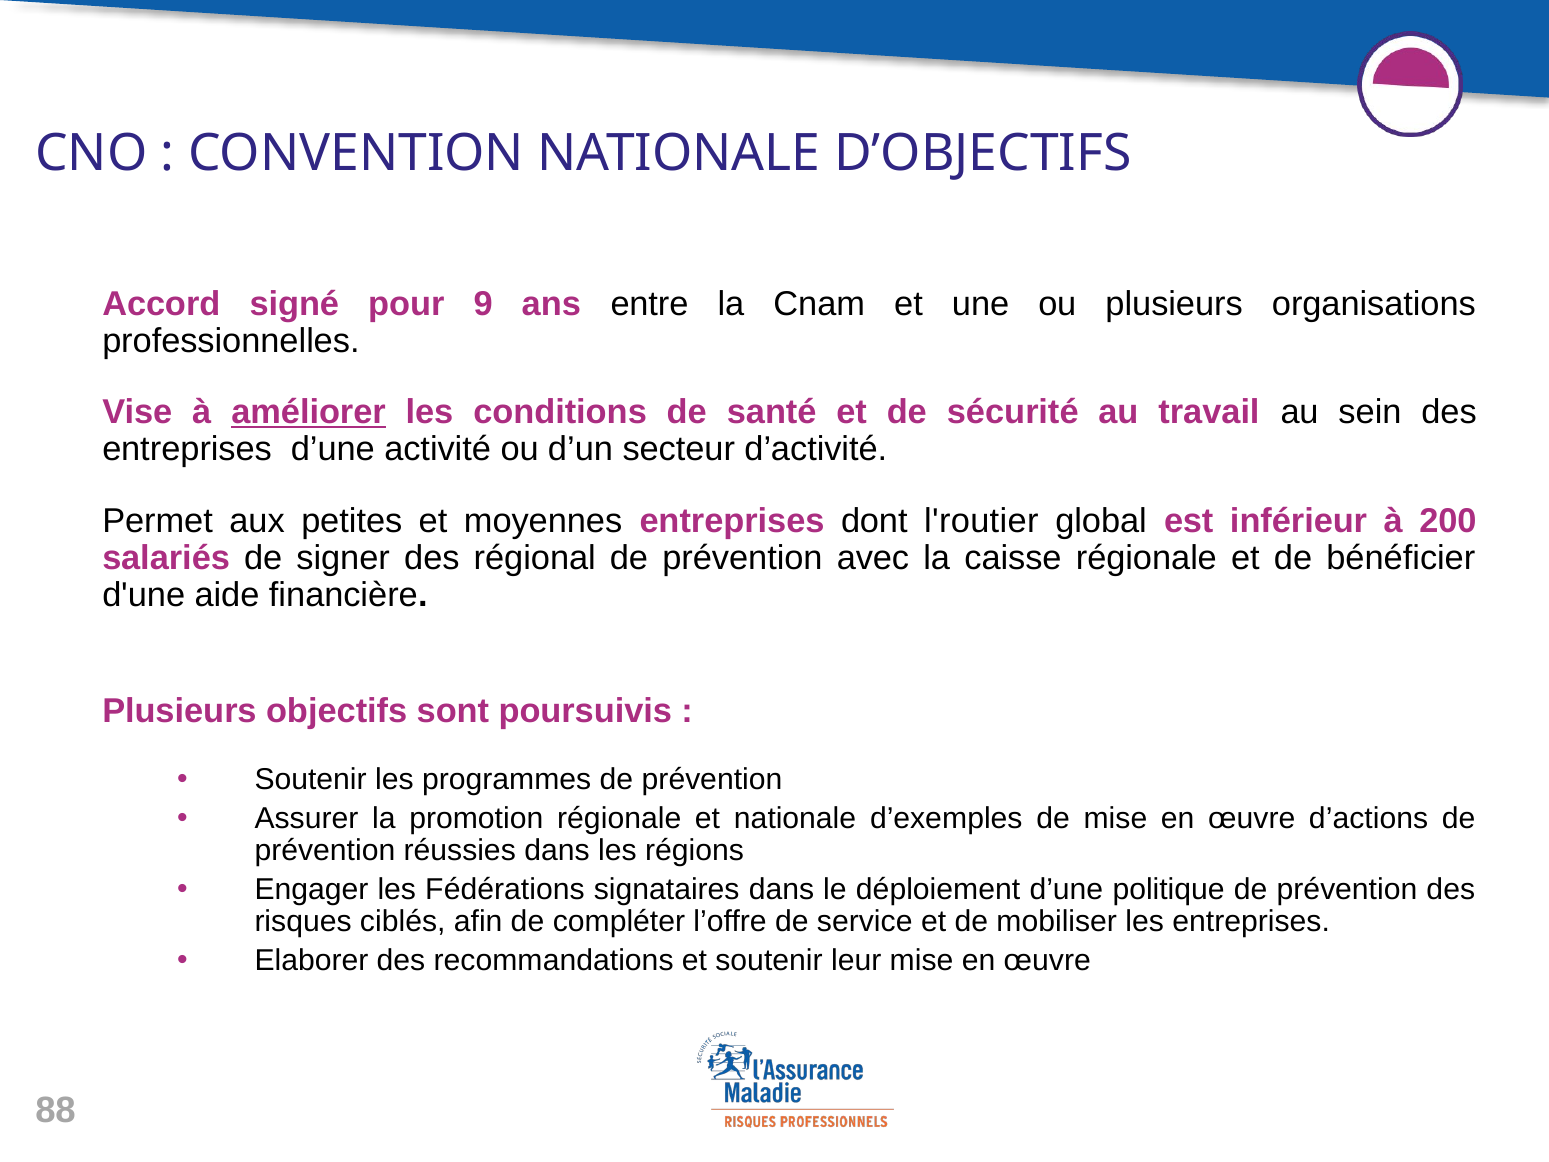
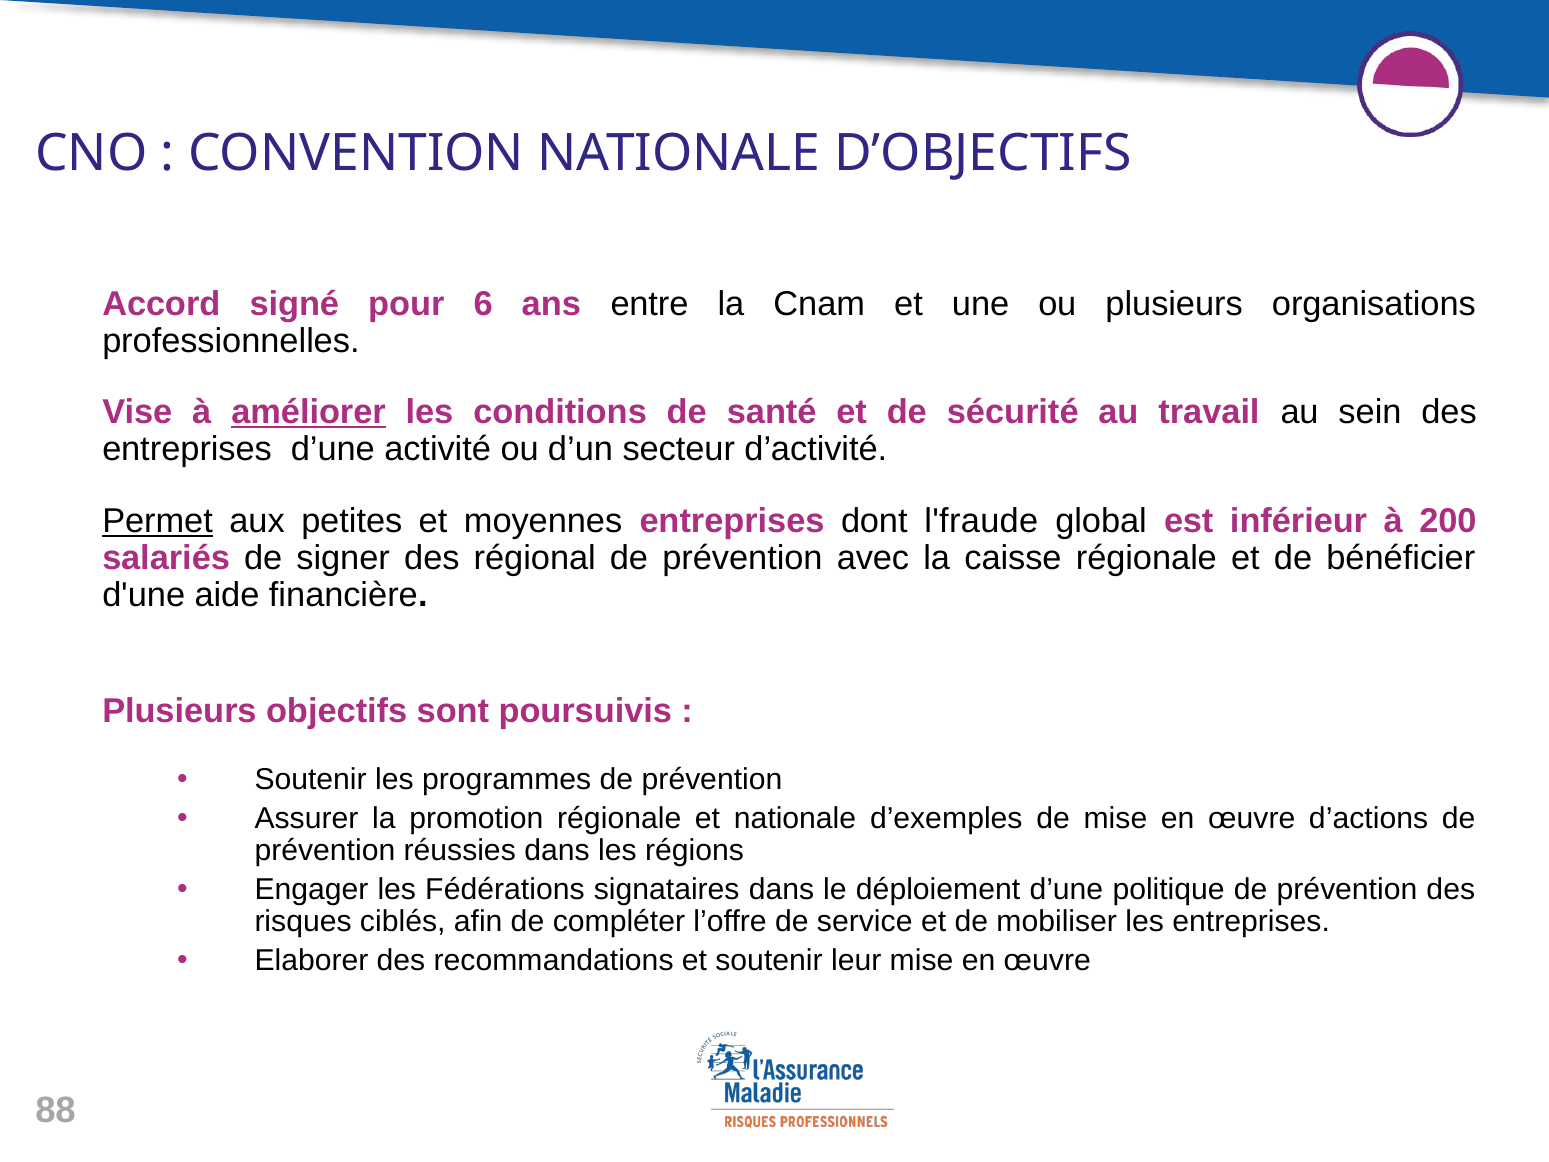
9: 9 -> 6
Permet underline: none -> present
l'routier: l'routier -> l'fraude
